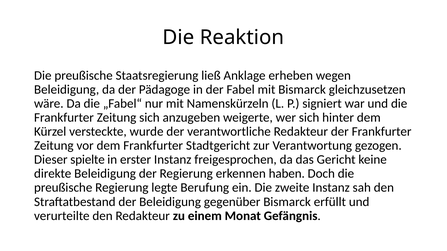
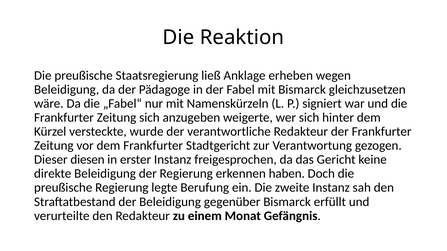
spielte: spielte -> diesen
